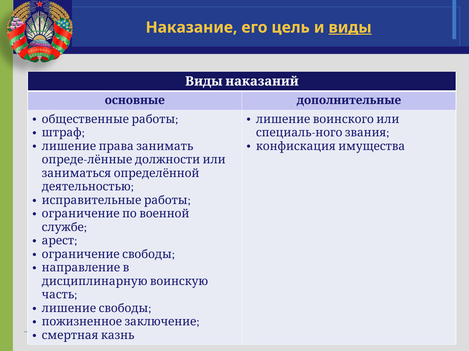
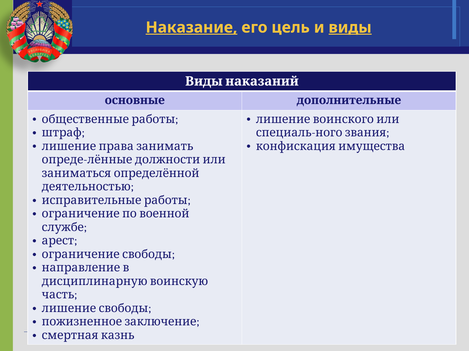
Наказание underline: none -> present
